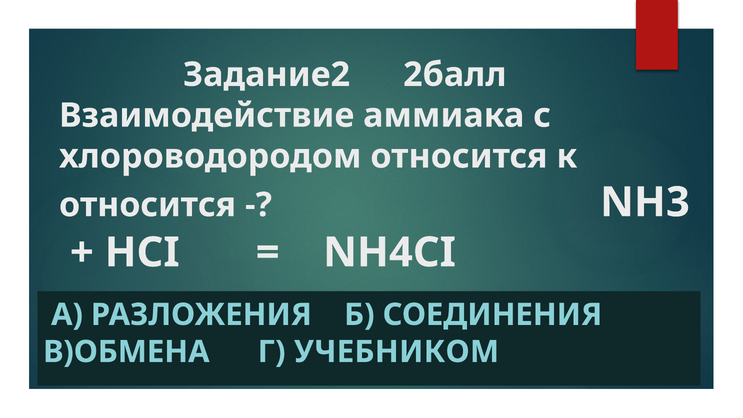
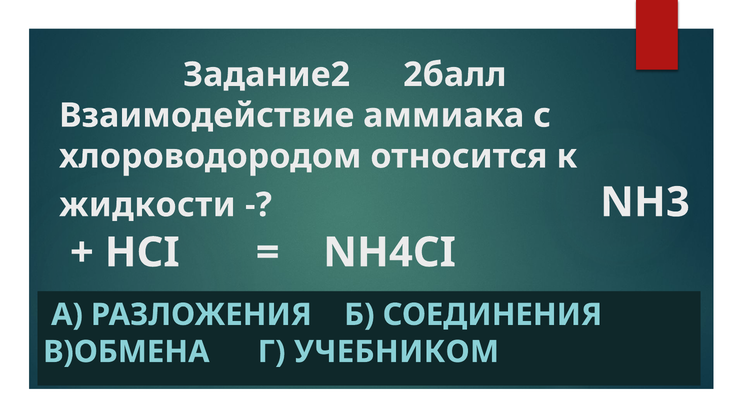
относится at (148, 205): относится -> жидкости
